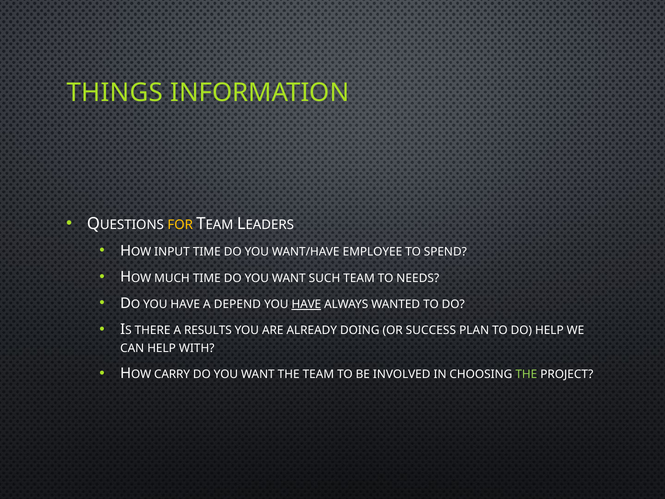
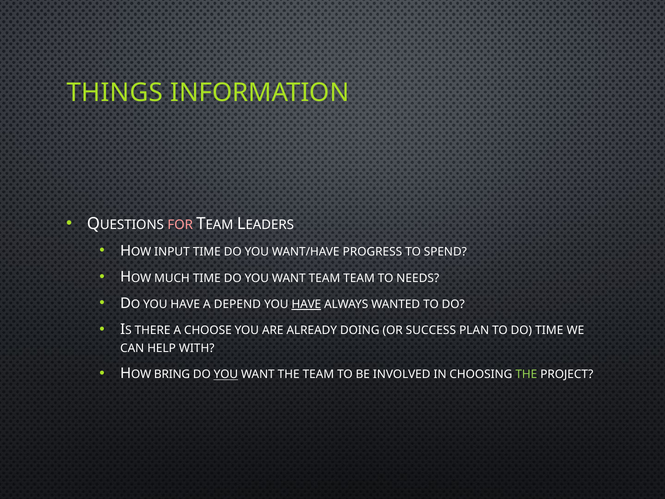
FOR colour: yellow -> pink
EMPLOYEE: EMPLOYEE -> PROGRESS
WANT SUCH: SUCH -> TEAM
RESULTS: RESULTS -> CHOOSE
DO HELP: HELP -> TIME
CARRY: CARRY -> BRING
YOU at (226, 374) underline: none -> present
